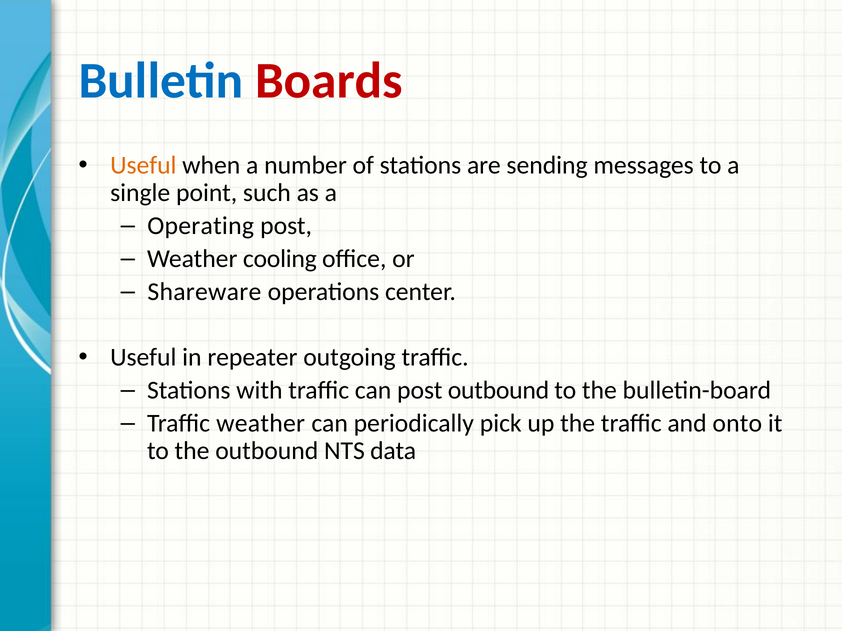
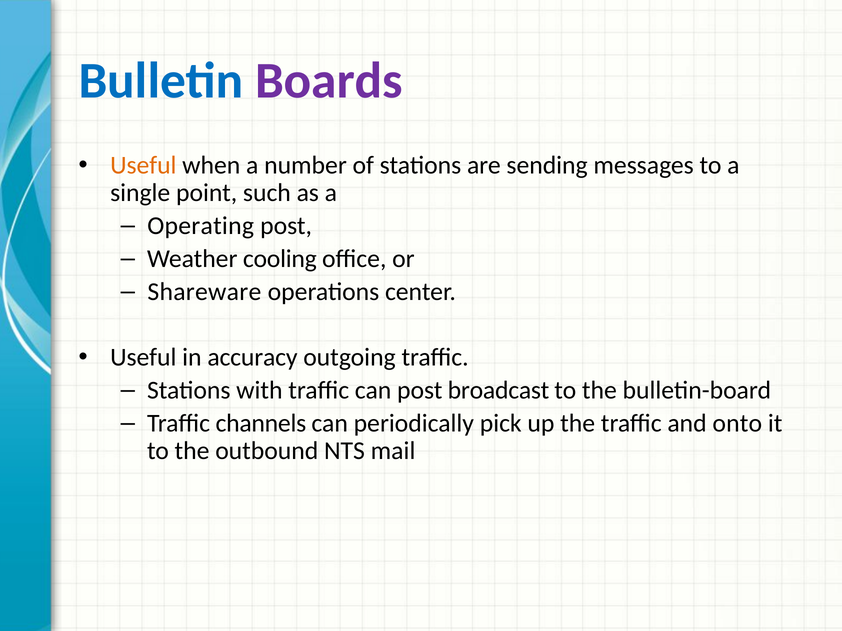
Boards colour: red -> purple
repeater: repeater -> accuracy
post outbound: outbound -> broadcast
Traffic weather: weather -> channels
data: data -> mail
